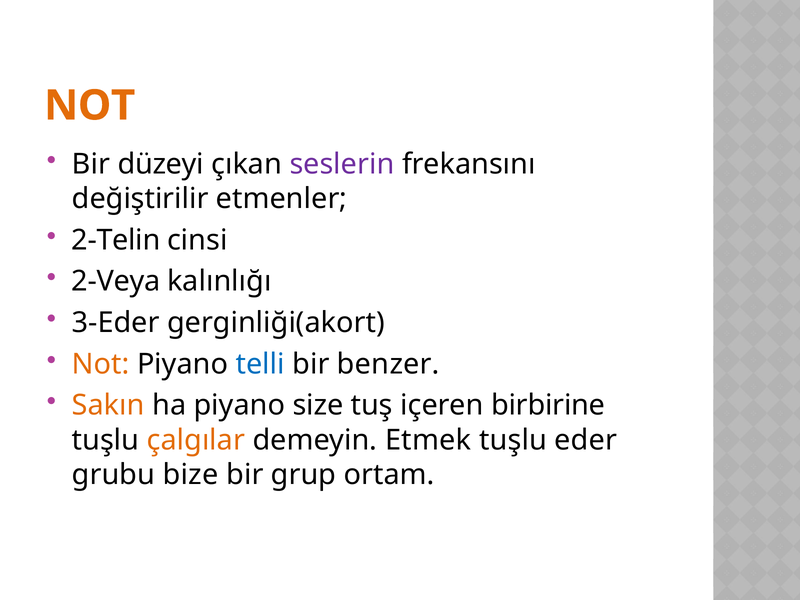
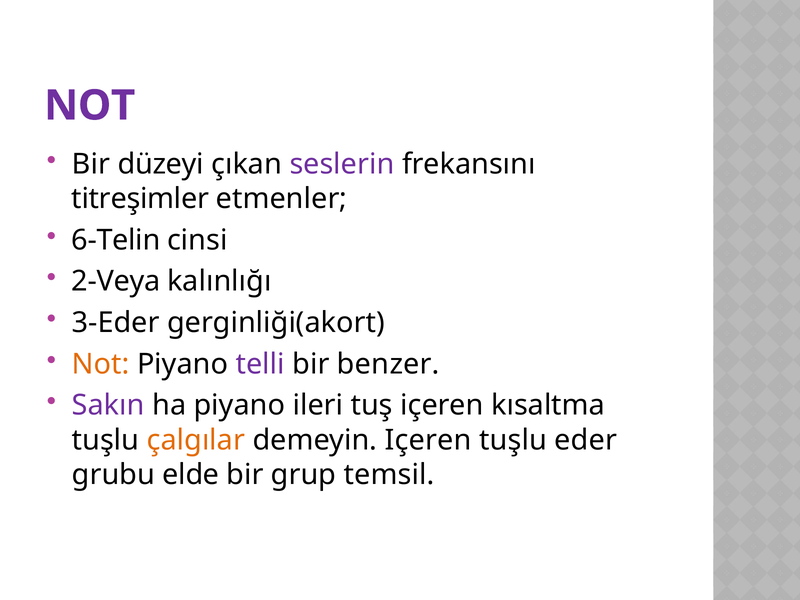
NOT at (90, 106) colour: orange -> purple
değiştirilir: değiştirilir -> titreşimler
2-Telin: 2-Telin -> 6-Telin
telli colour: blue -> purple
Sakın colour: orange -> purple
size: size -> ileri
birbirine: birbirine -> kısaltma
demeyin Etmek: Etmek -> Içeren
bize: bize -> elde
ortam: ortam -> temsil
